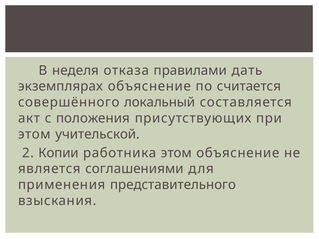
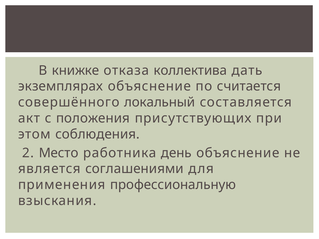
неделя: неделя -> книжке
правилами: правилами -> коллектива
учительской: учительской -> соблюдения
Копии: Копии -> Место
работника этом: этом -> день
представительного: представительного -> профессиональную
